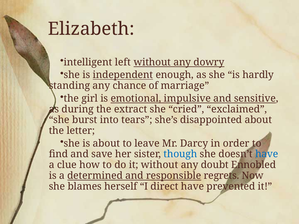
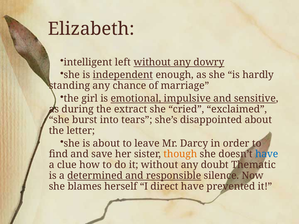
though colour: blue -> orange
Ennobled: Ennobled -> Thematic
regrets: regrets -> silence
